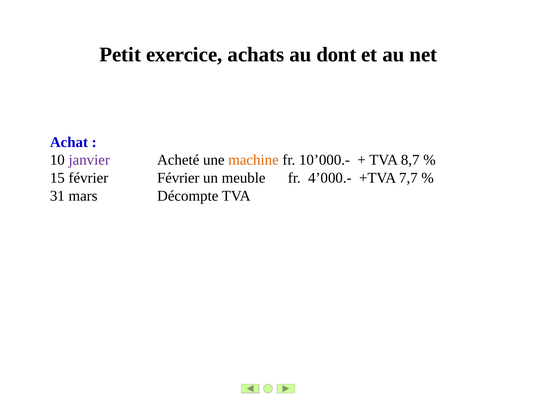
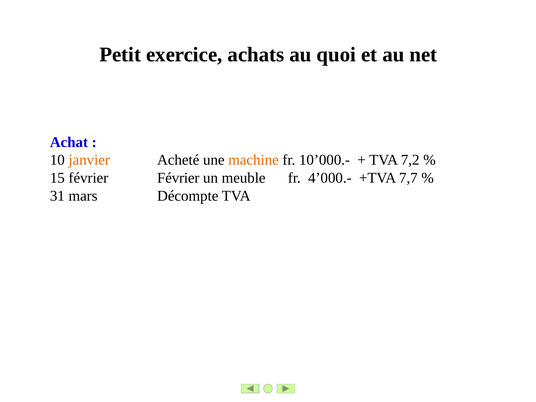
dont: dont -> quoi
janvier colour: purple -> orange
8,7: 8,7 -> 7,2
